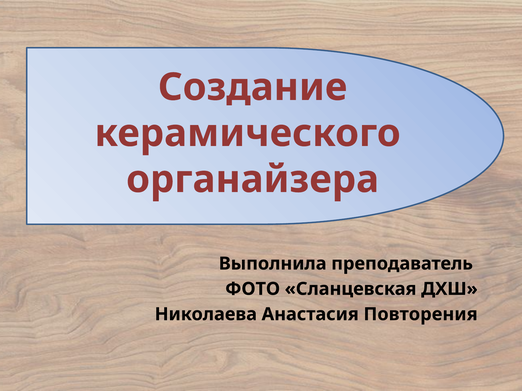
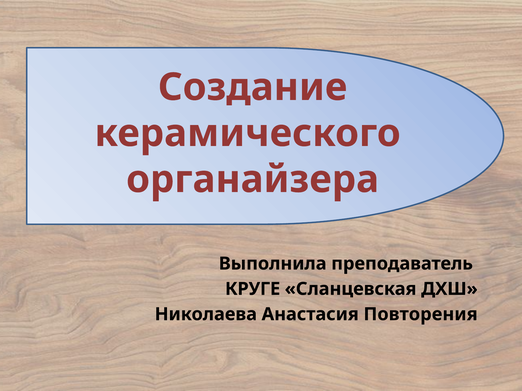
ФОТО: ФОТО -> КРУГЕ
